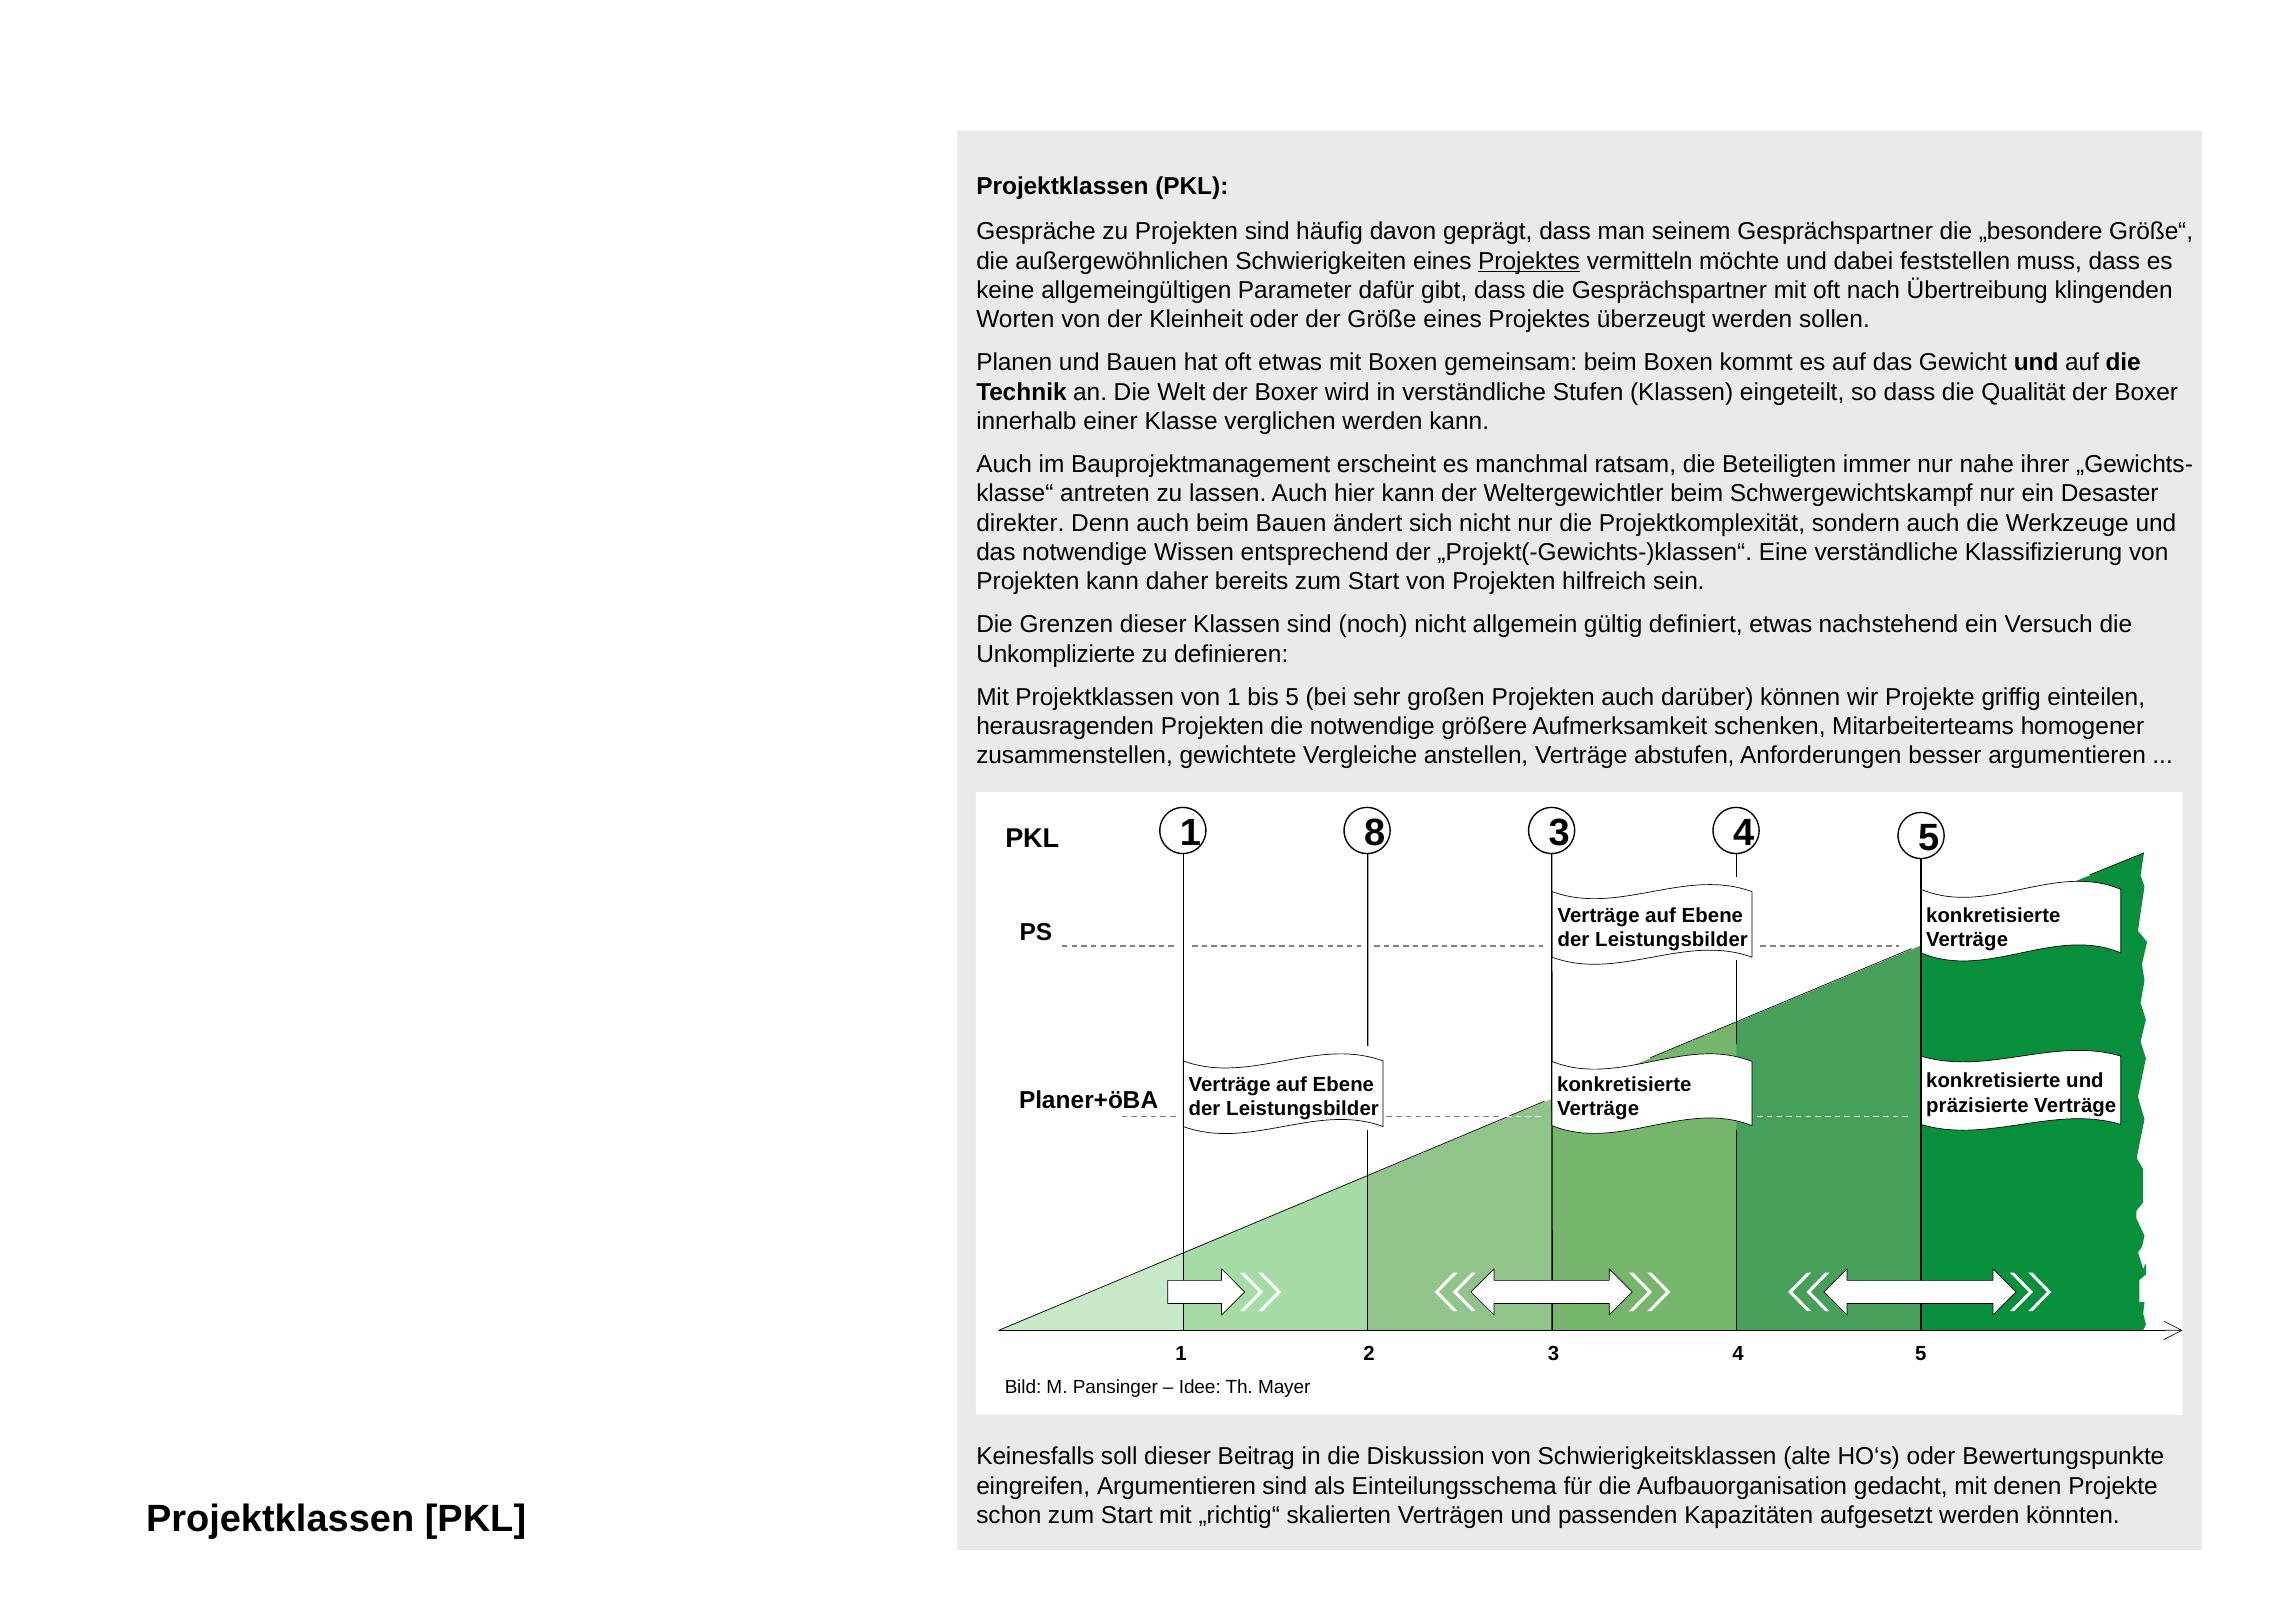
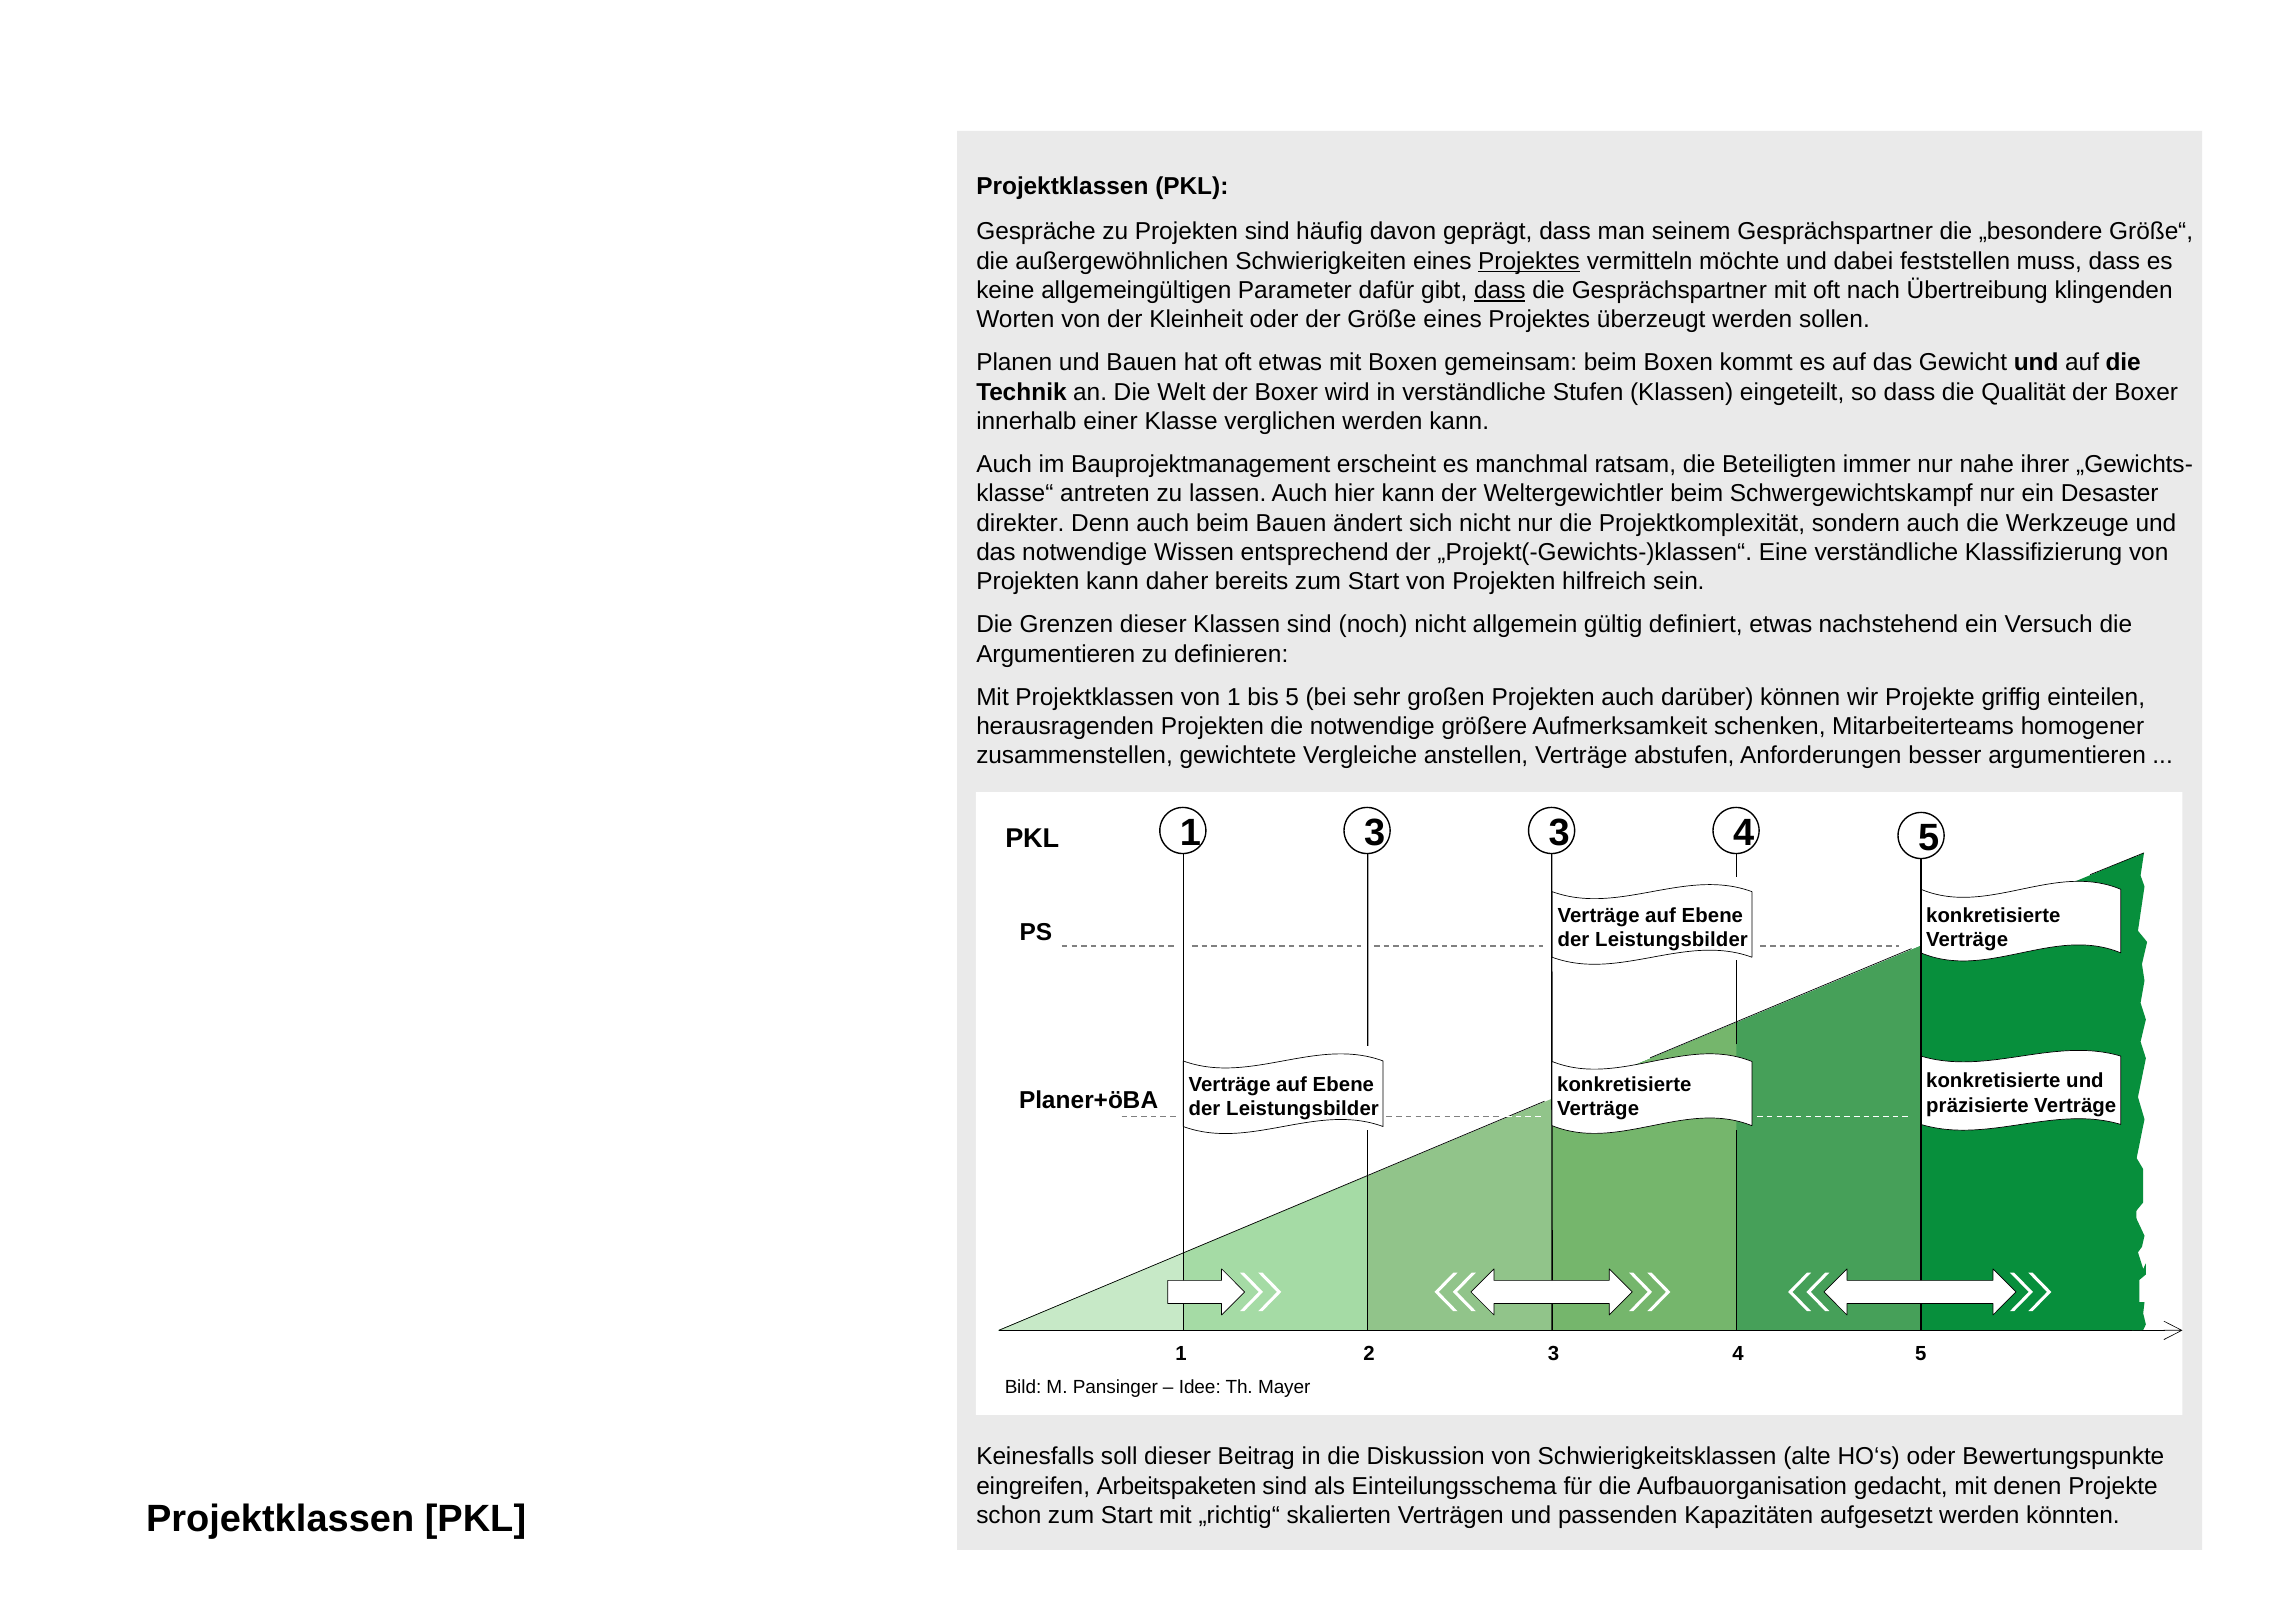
dass at (1500, 290) underline: none -> present
Unkomplizierte at (1056, 654): Unkomplizierte -> Argumentieren
1 8: 8 -> 3
eingreifen Argumentieren: Argumentieren -> Arbeitspaketen
